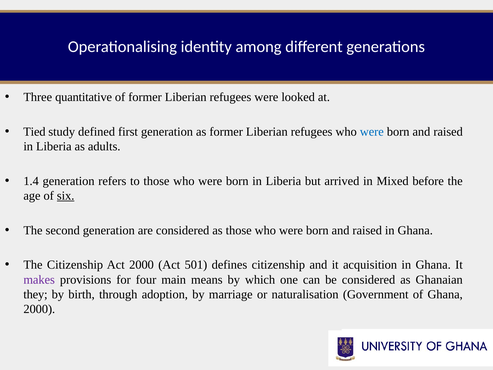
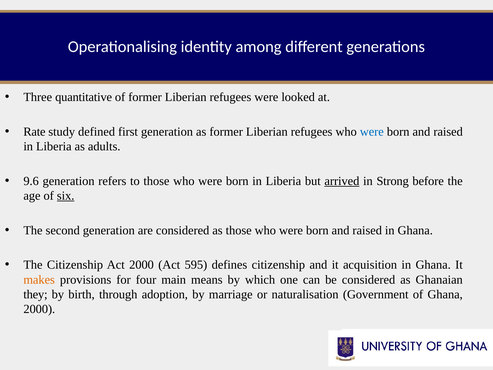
Tied: Tied -> Rate
1.4: 1.4 -> 9.6
arrived underline: none -> present
Mixed: Mixed -> Strong
501: 501 -> 595
makes colour: purple -> orange
